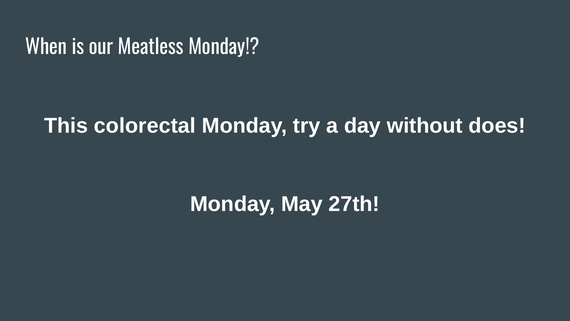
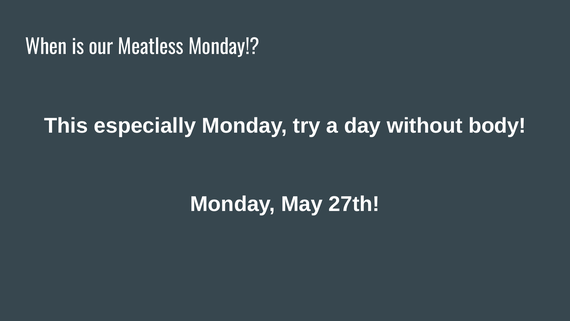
colorectal: colorectal -> especially
does: does -> body
